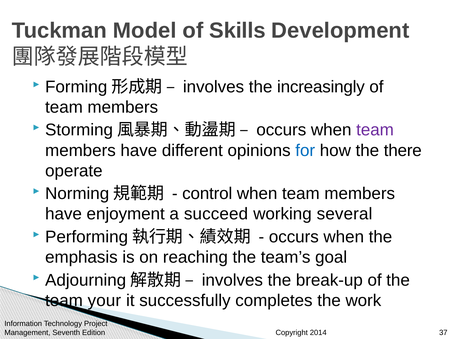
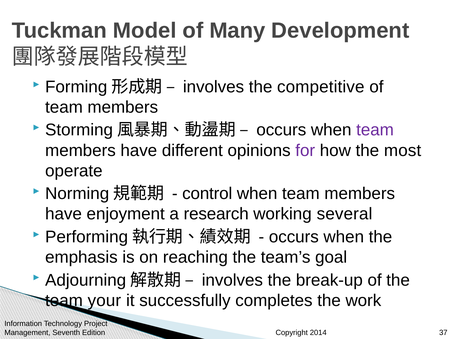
Skills: Skills -> Many
increasingly: increasingly -> competitive
for colour: blue -> purple
there: there -> most
succeed: succeed -> research
